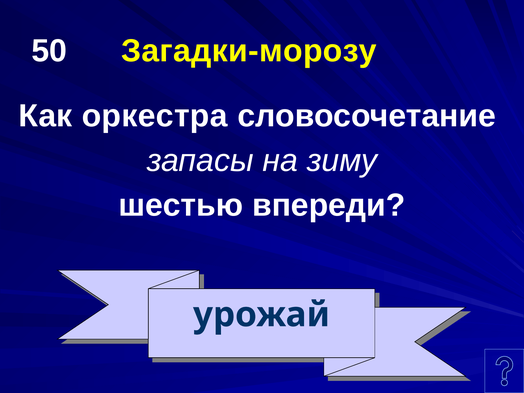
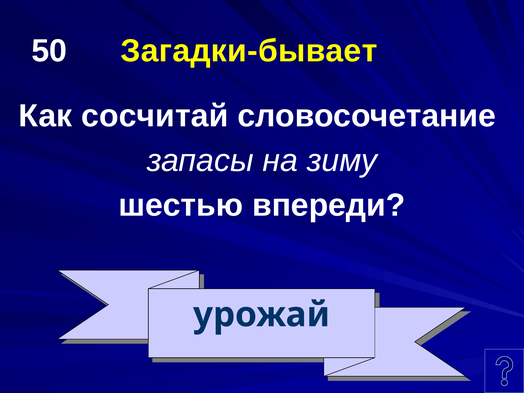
Загадки-морозу: Загадки-морозу -> Загадки-бывает
оркестра: оркестра -> сосчитай
